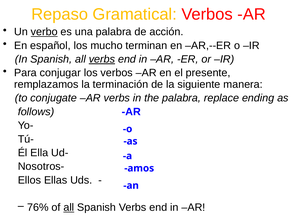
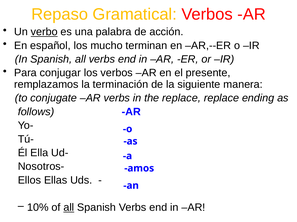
verbs at (102, 59) underline: present -> none
the palabra: palabra -> replace
76%: 76% -> 10%
